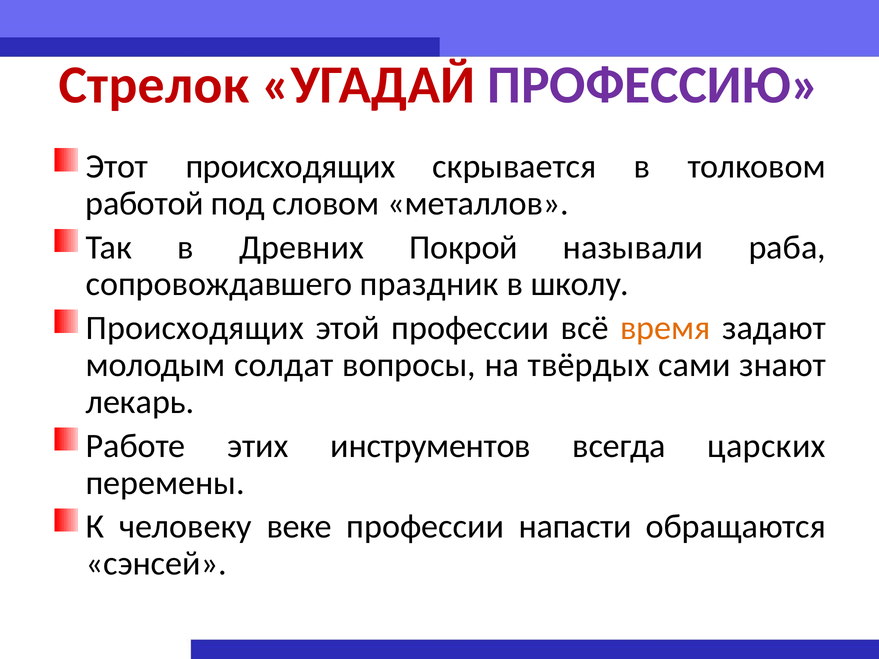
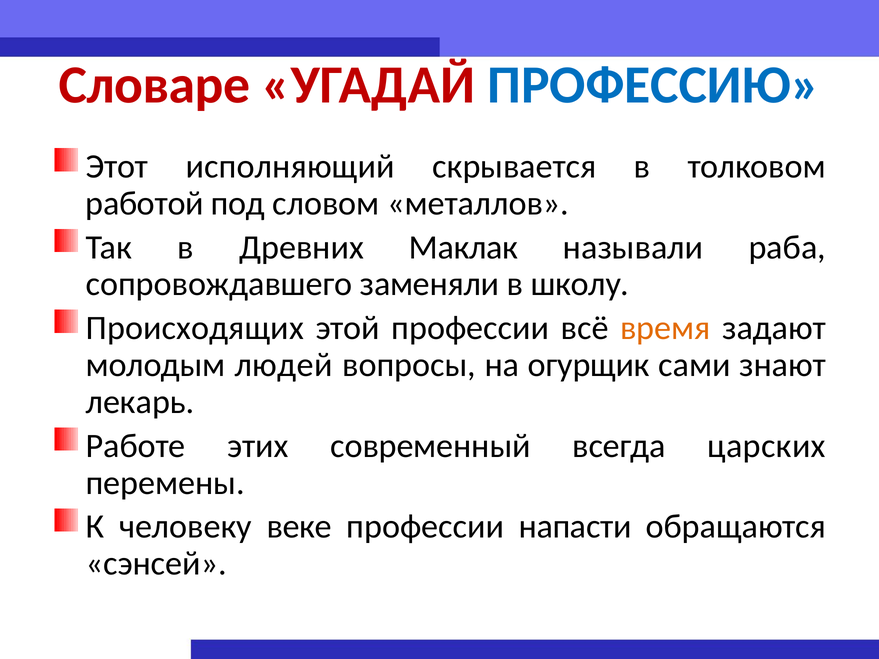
Стрелок: Стрелок -> Словаре
ПРОФЕССИЮ colour: purple -> blue
Этот происходящих: происходящих -> исполняющий
Покрой: Покрой -> Маклак
праздник: праздник -> заменяли
солдат: солдат -> людей
твёрдых: твёрдых -> огурщик
инструментов: инструментов -> современный
